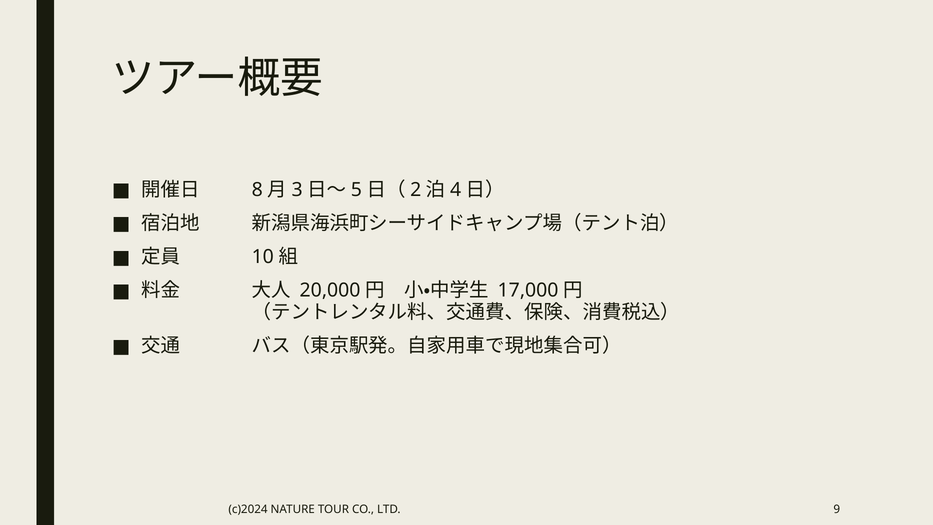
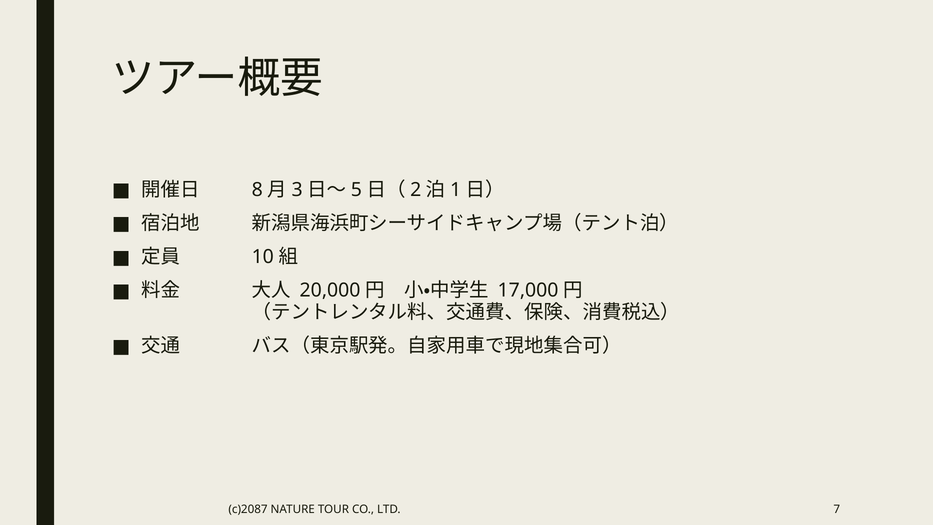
4: 4 -> 1
c)2024: c)2024 -> c)2087
9: 9 -> 7
